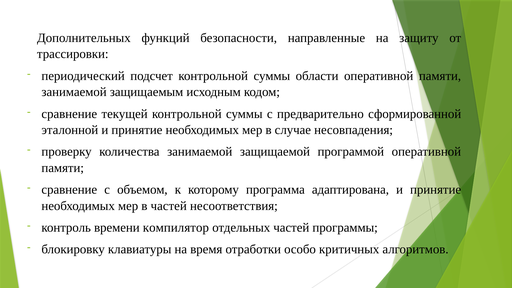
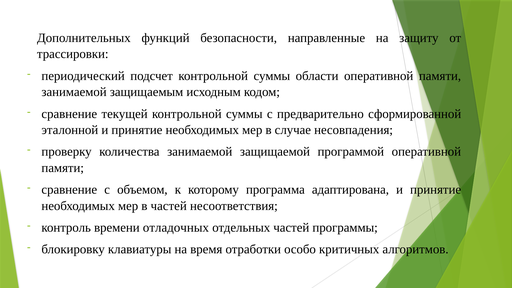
компилятор: компилятор -> отладочных
